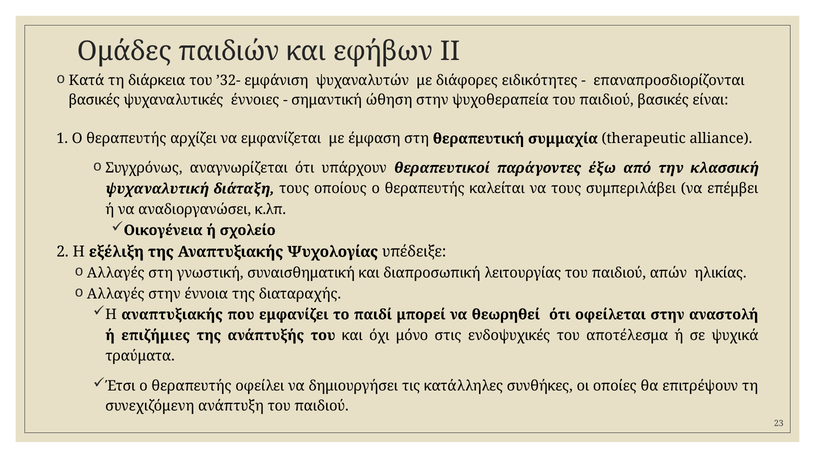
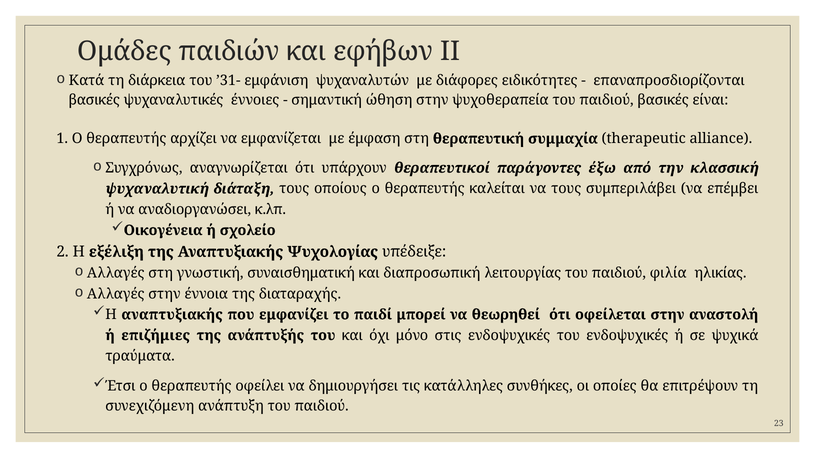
’32-: ’32- -> ’31-
απών: απών -> φιλία
του αποτέλεσμα: αποτέλεσμα -> ενδοψυχικές
